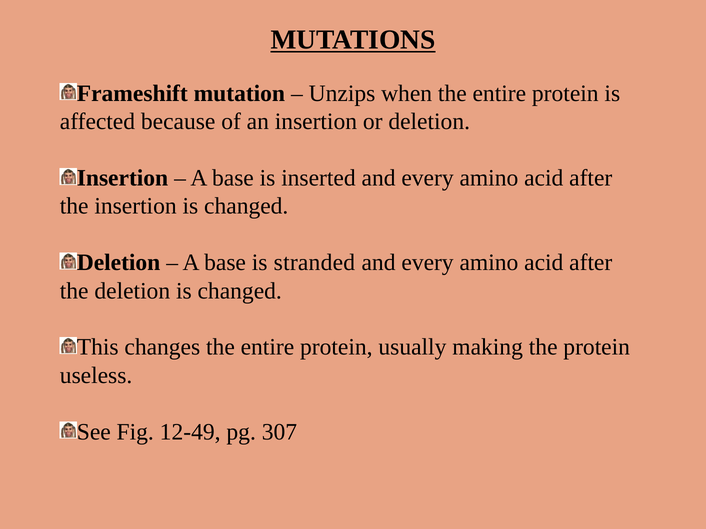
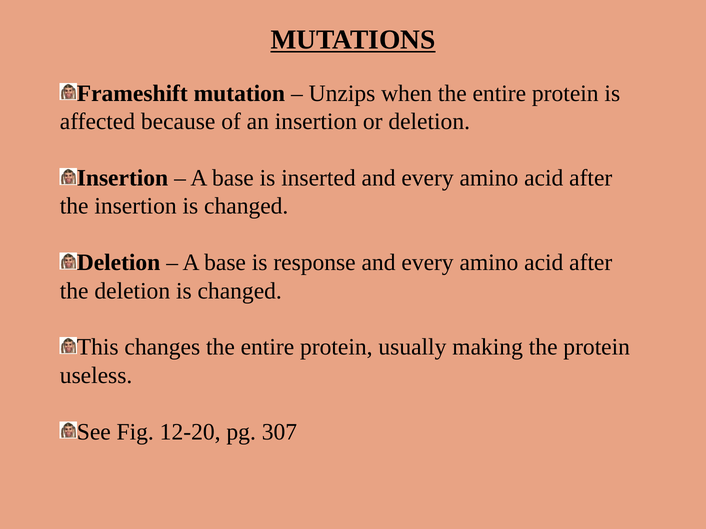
stranded: stranded -> response
12-49: 12-49 -> 12-20
